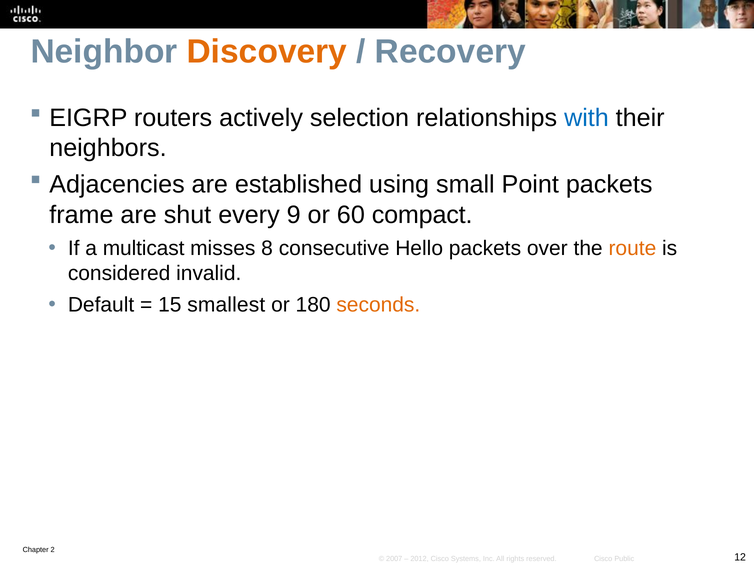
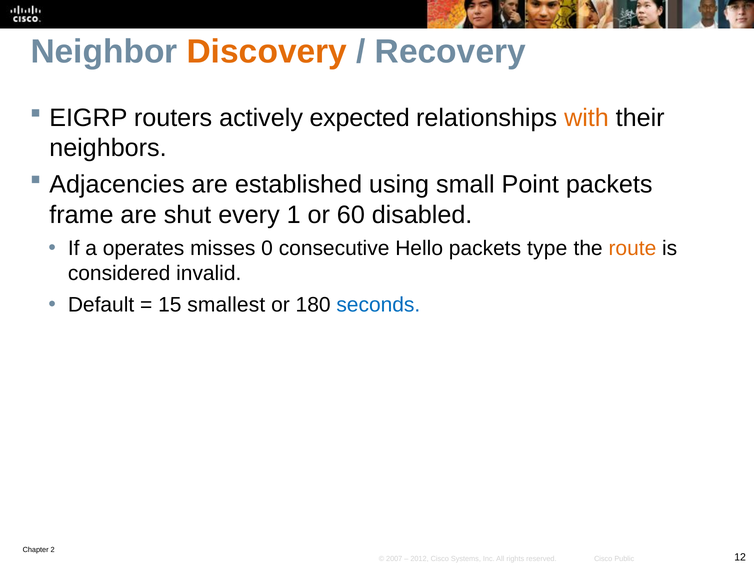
selection: selection -> expected
with colour: blue -> orange
9: 9 -> 1
compact: compact -> disabled
multicast: multicast -> operates
8: 8 -> 0
over: over -> type
seconds colour: orange -> blue
